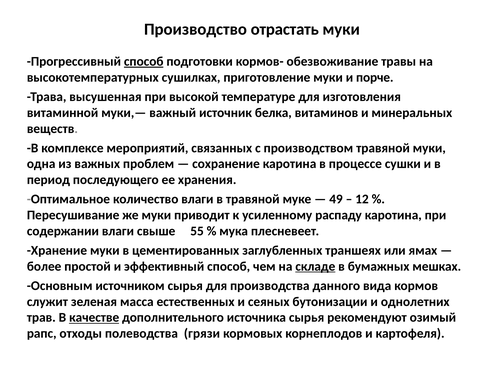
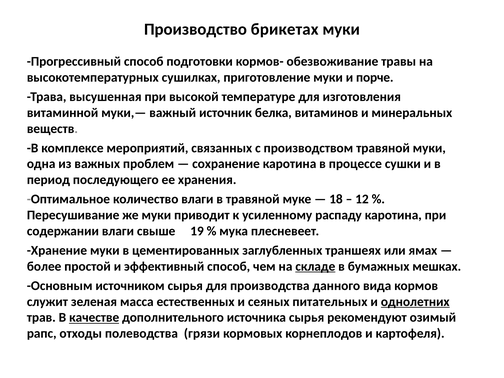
отрастать: отрастать -> брикетах
способ at (144, 62) underline: present -> none
49: 49 -> 18
55: 55 -> 19
бутонизации: бутонизации -> питательных
однолетних underline: none -> present
